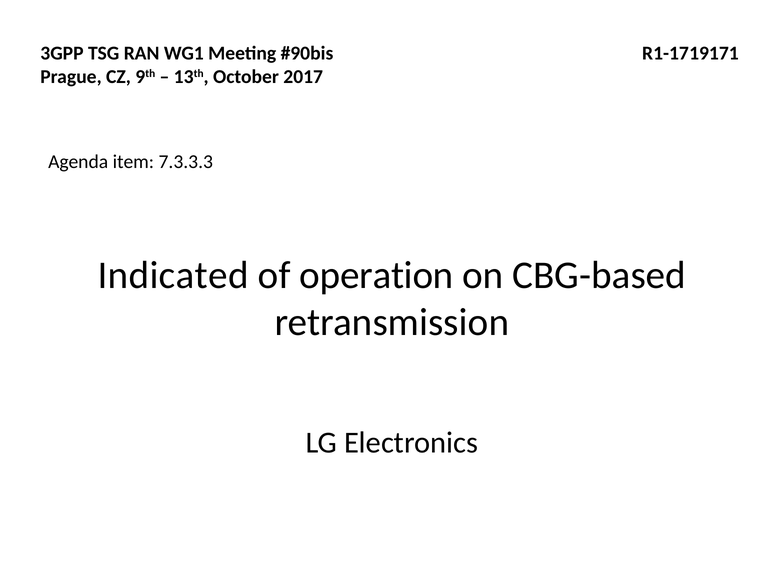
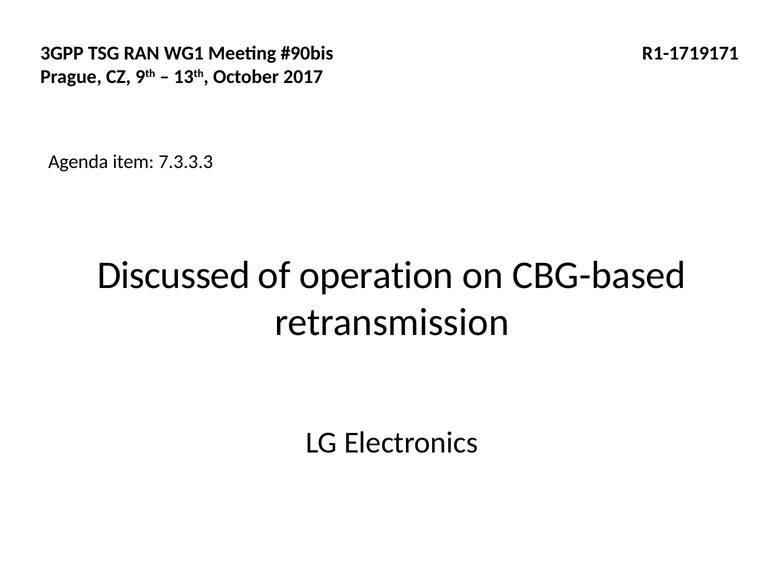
Indicated: Indicated -> Discussed
